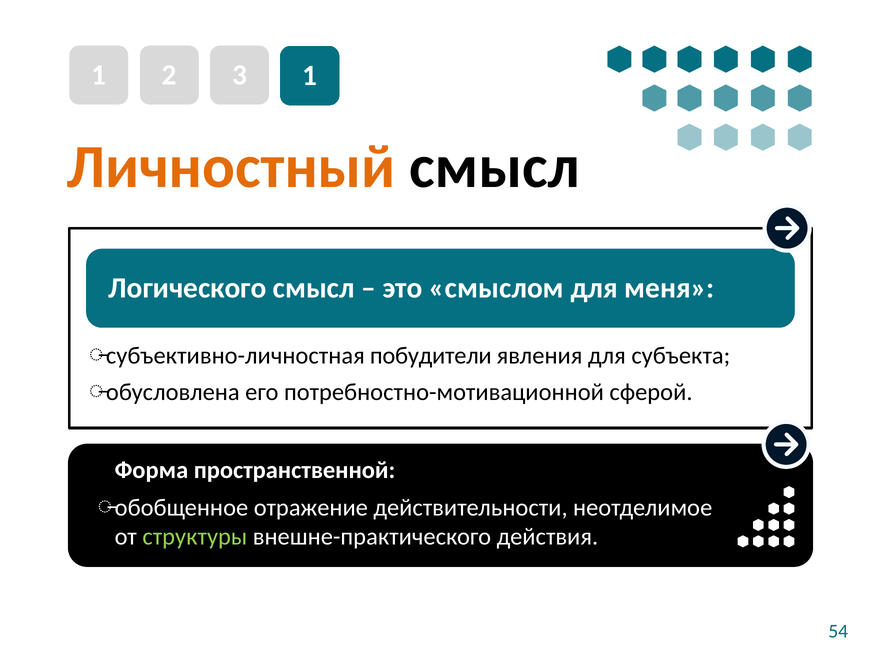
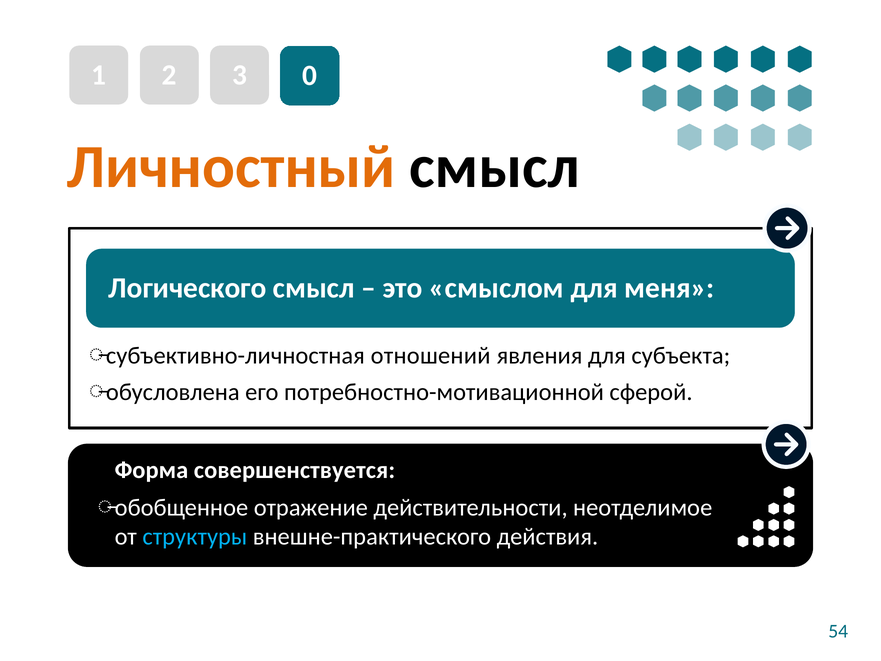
3 1: 1 -> 0
побудители: побудители -> отношений
пространственной: пространственной -> совершенствуется
структуры colour: light green -> light blue
